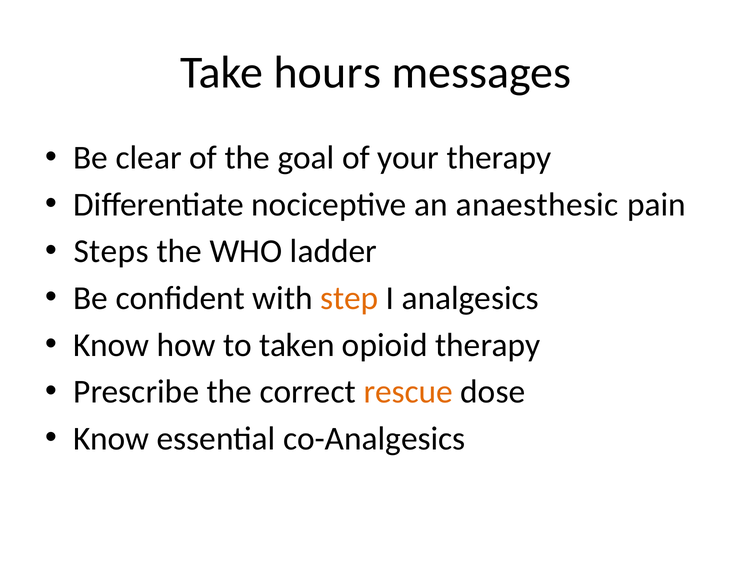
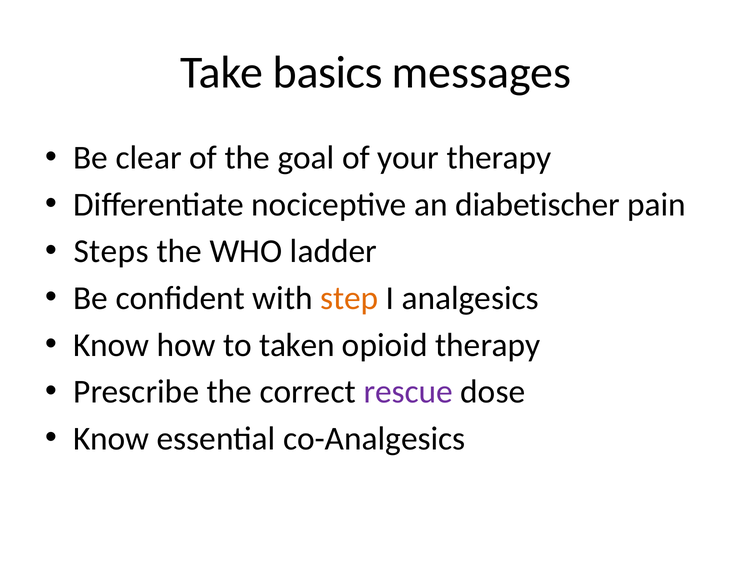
hours: hours -> basics
anaesthesic: anaesthesic -> diabetischer
rescue colour: orange -> purple
